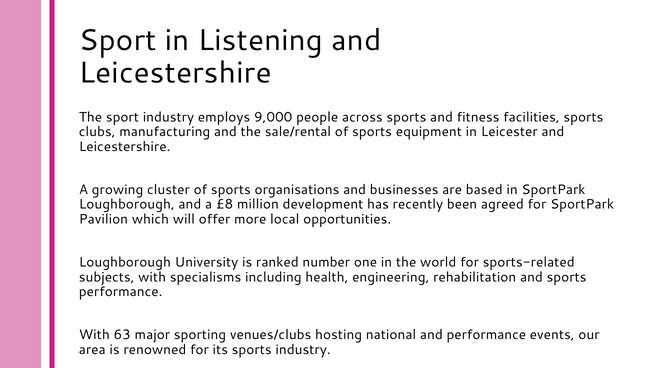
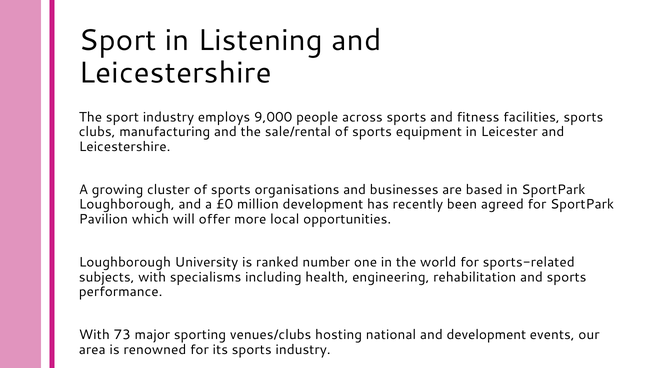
£8: £8 -> £0
63: 63 -> 73
and performance: performance -> development
